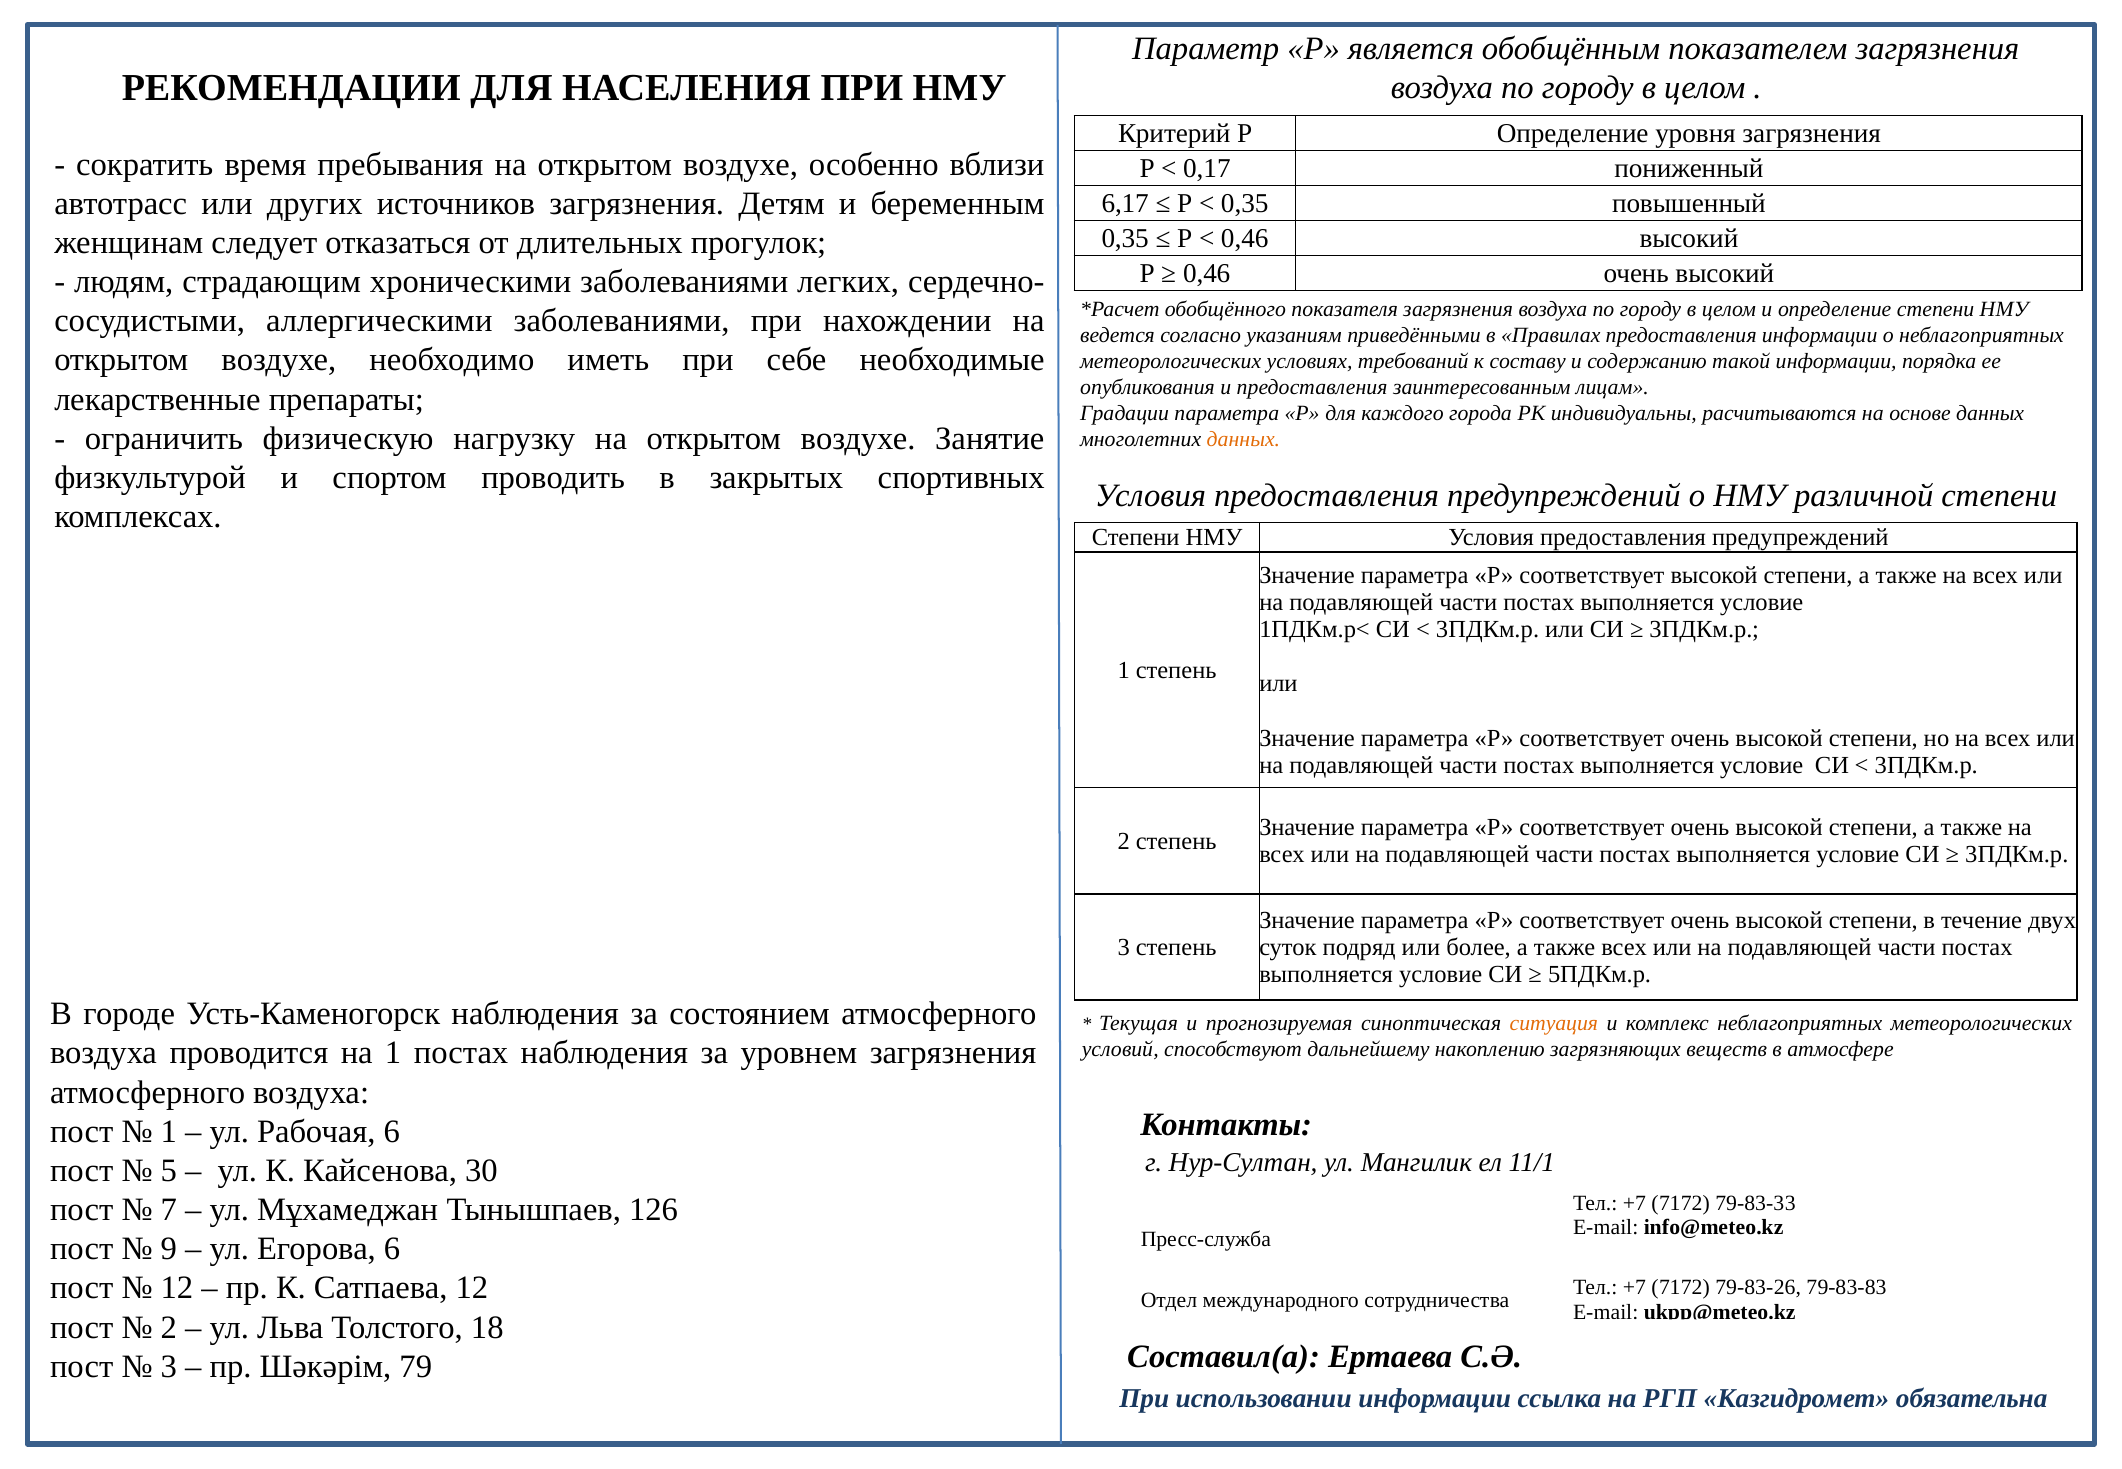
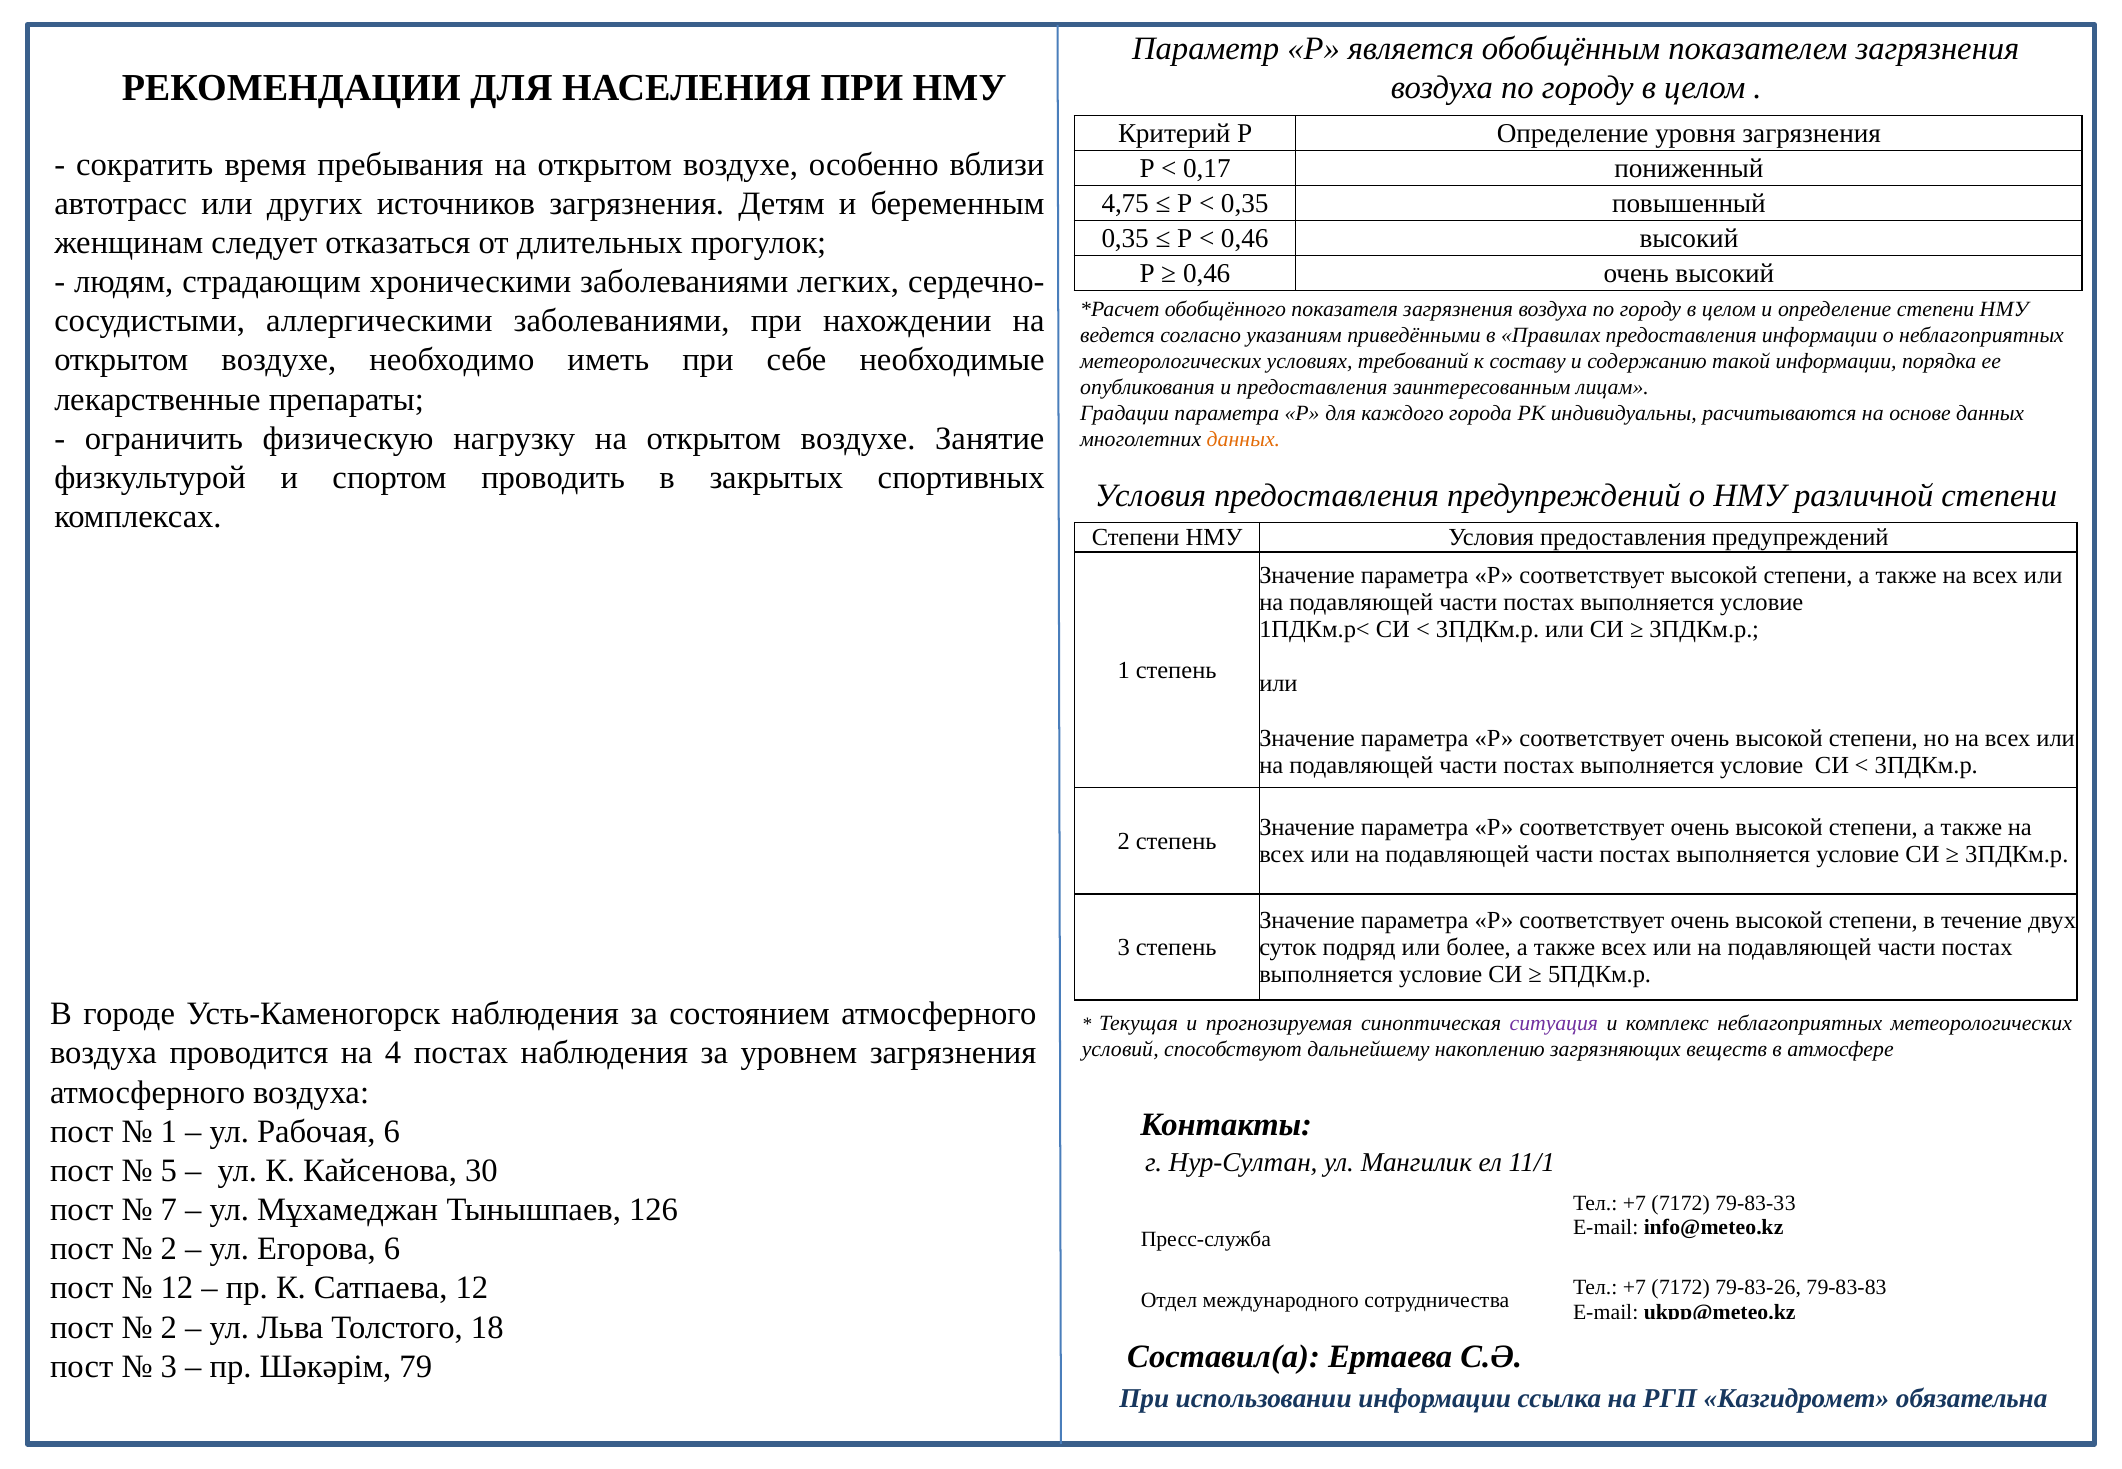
6,17: 6,17 -> 4,75
ситуация colour: orange -> purple
на 1: 1 -> 4
9 at (169, 1249): 9 -> 2
